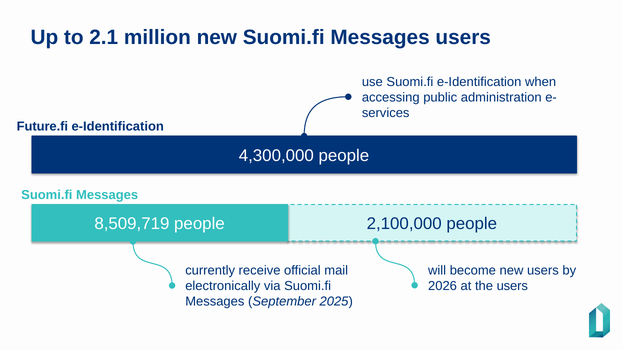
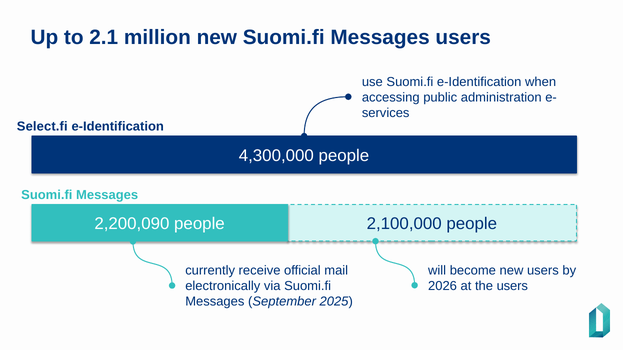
Future.fi: Future.fi -> Select.fi
8,509,719: 8,509,719 -> 2,200,090
